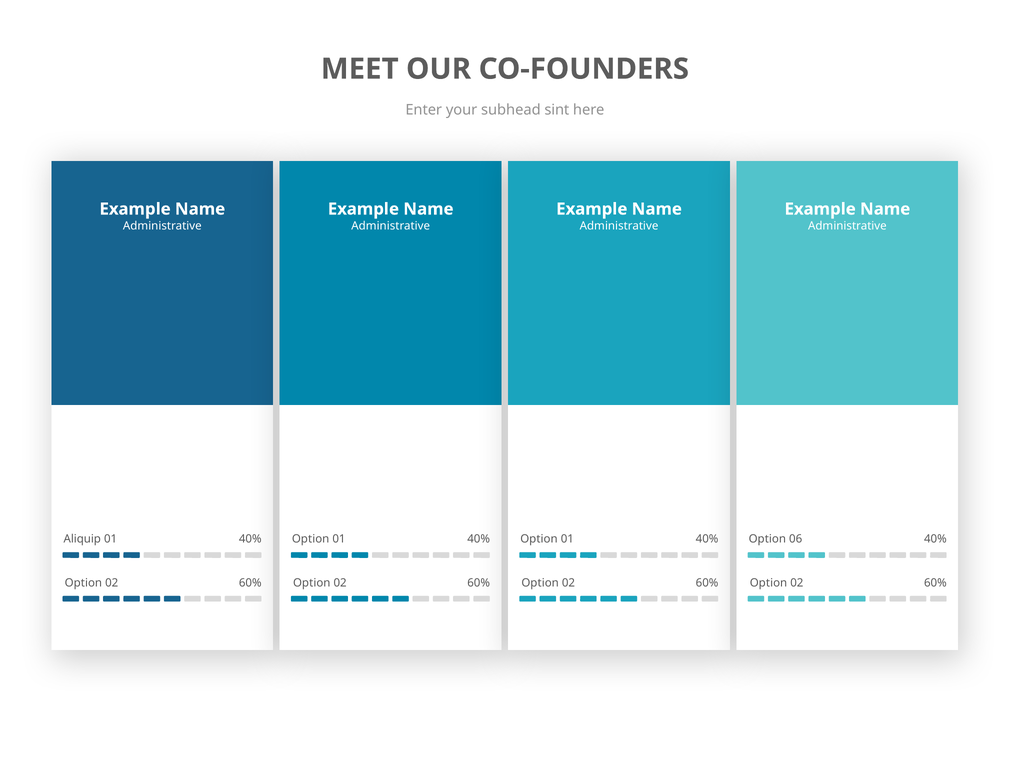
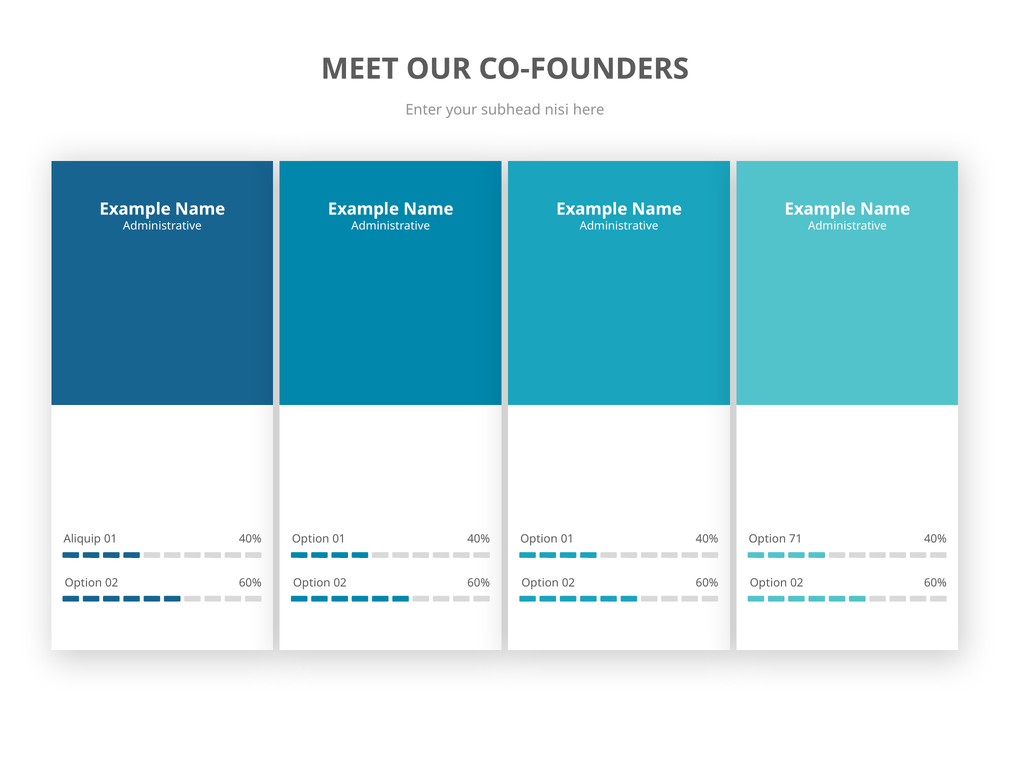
sint: sint -> nisi
06: 06 -> 71
